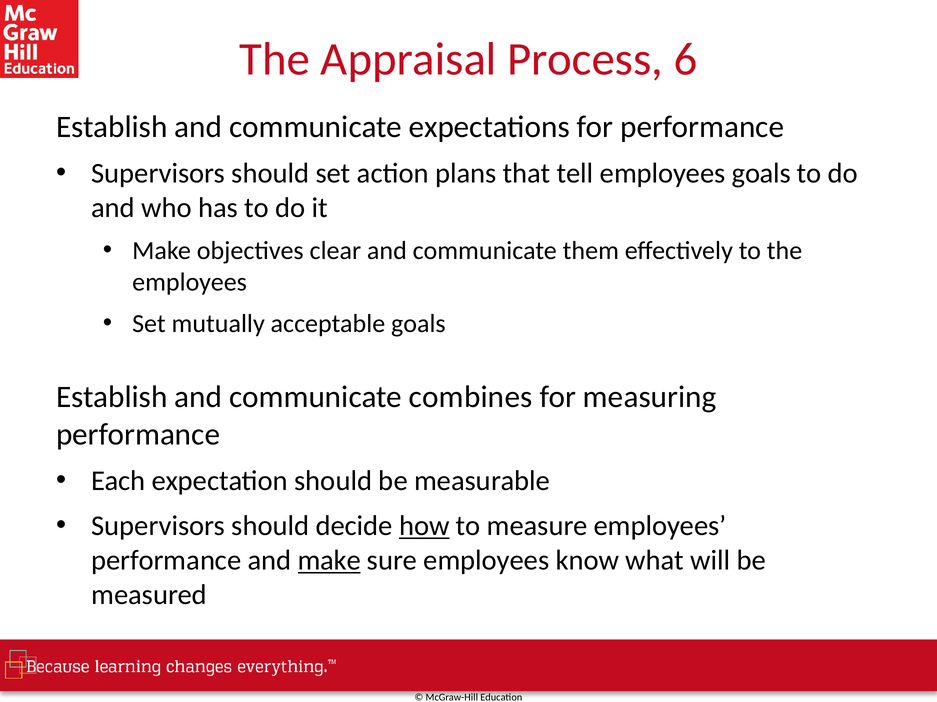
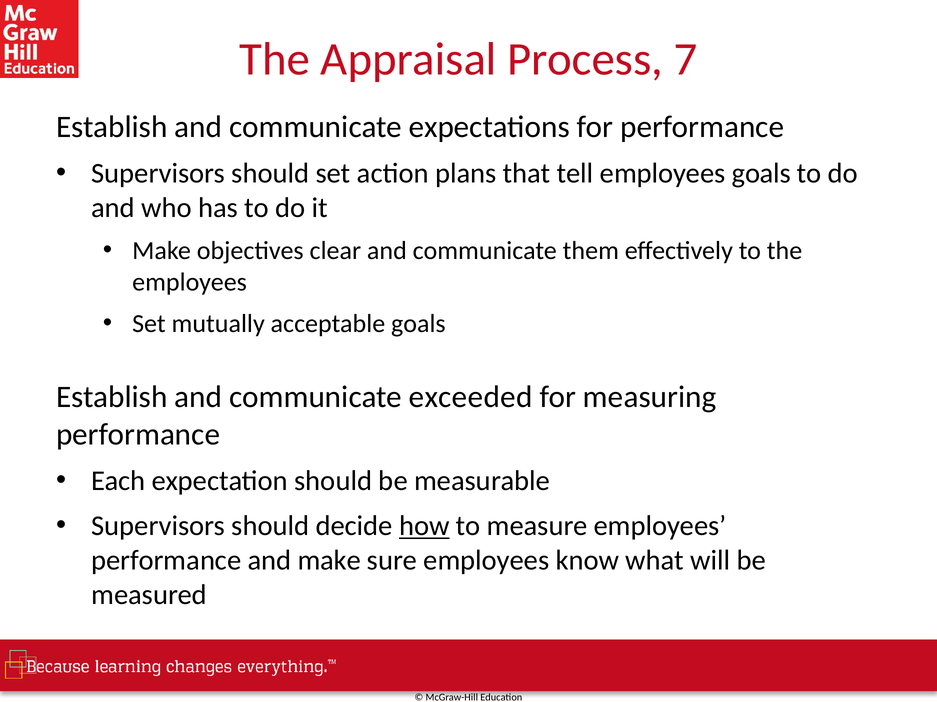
6: 6 -> 7
combines: combines -> exceeded
make at (329, 561) underline: present -> none
